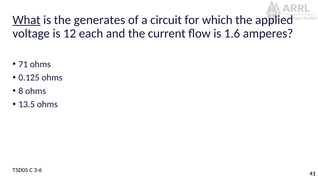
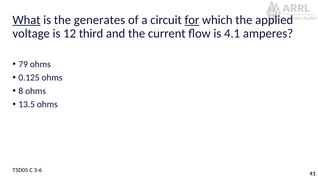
for underline: none -> present
each: each -> third
1.6: 1.6 -> 4.1
71: 71 -> 79
